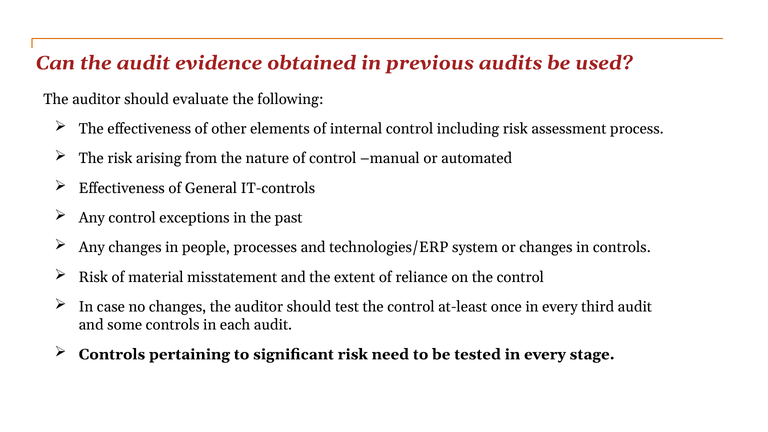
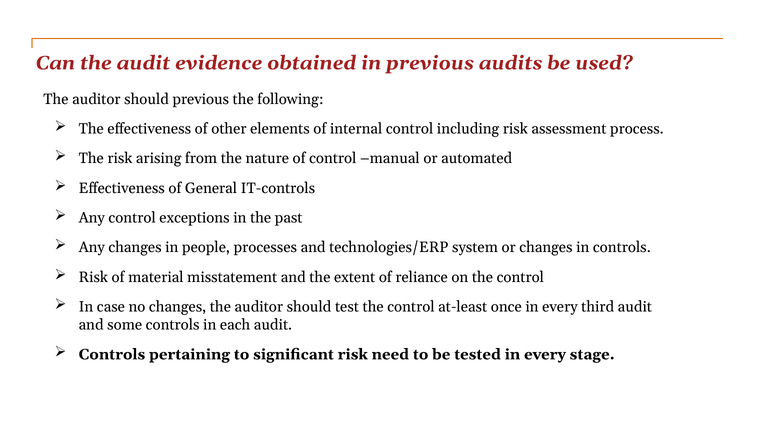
should evaluate: evaluate -> previous
